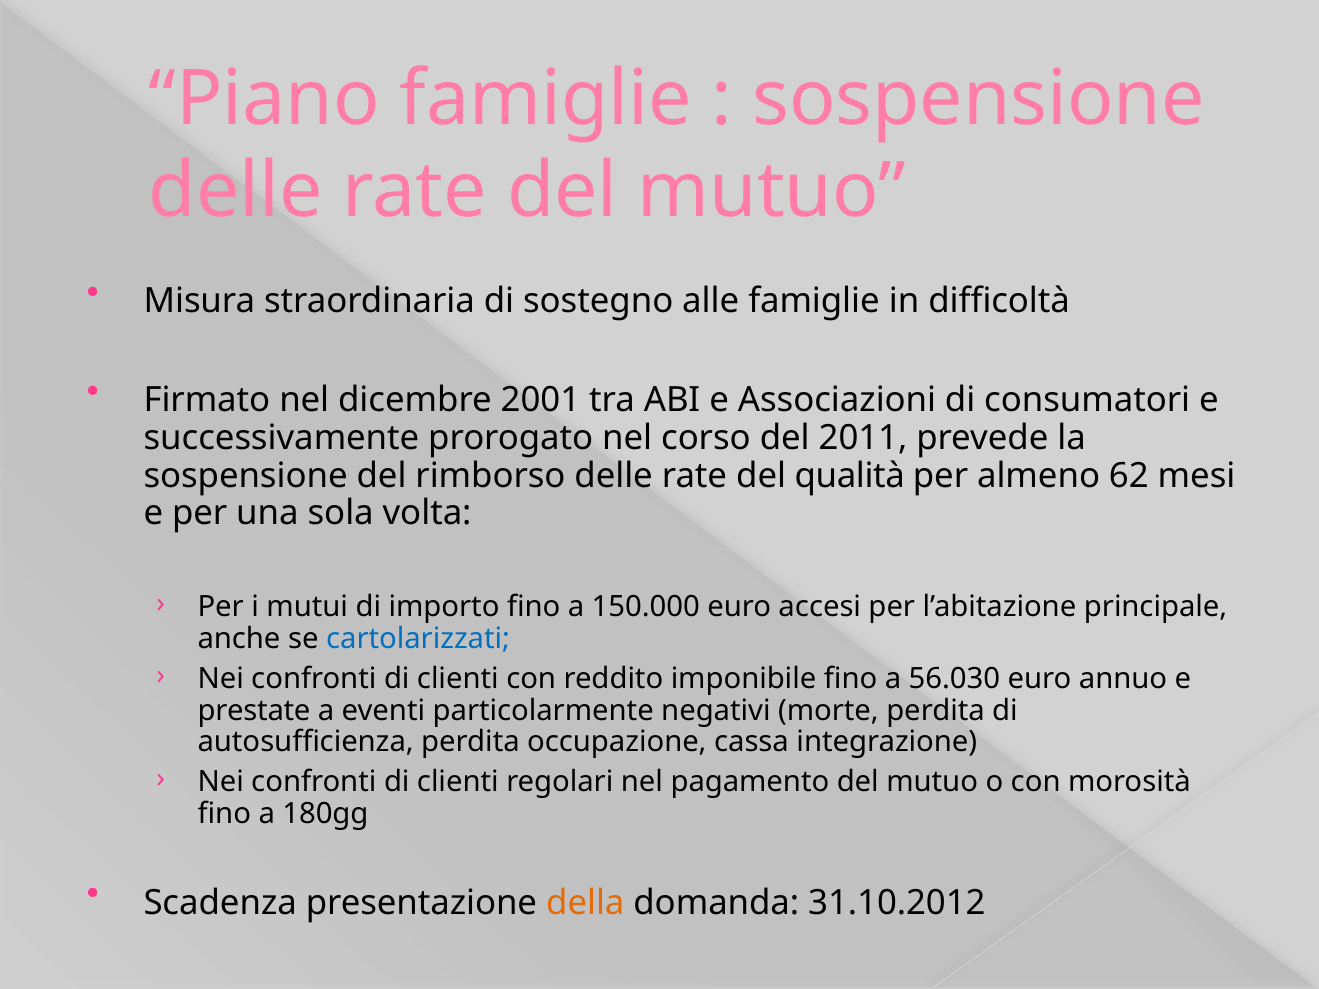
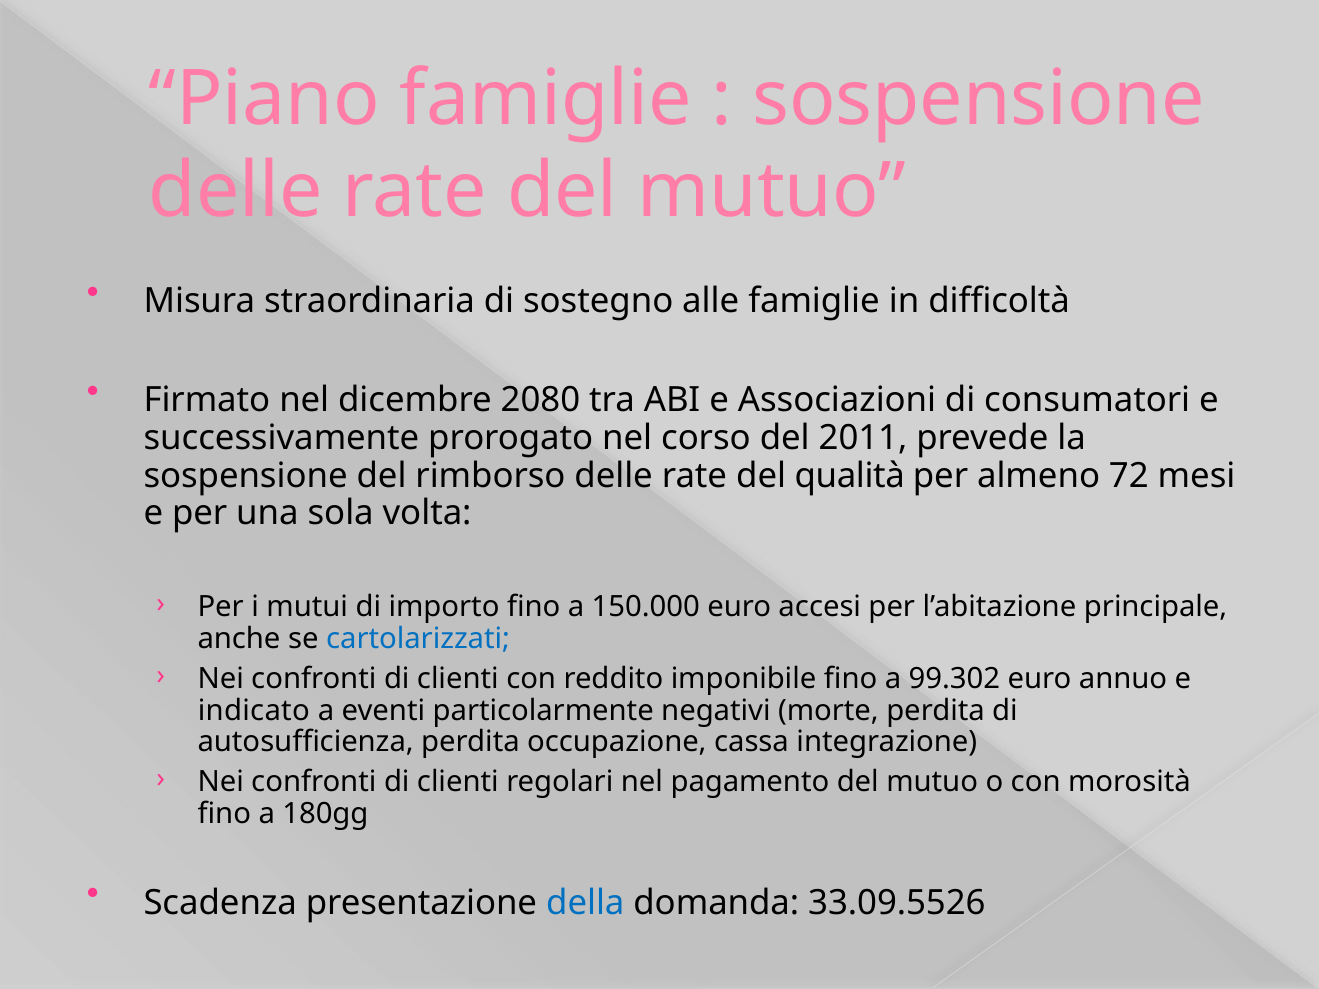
2001: 2001 -> 2080
62: 62 -> 72
56.030: 56.030 -> 99.302
prestate: prestate -> indicato
della colour: orange -> blue
31.10.2012: 31.10.2012 -> 33.09.5526
